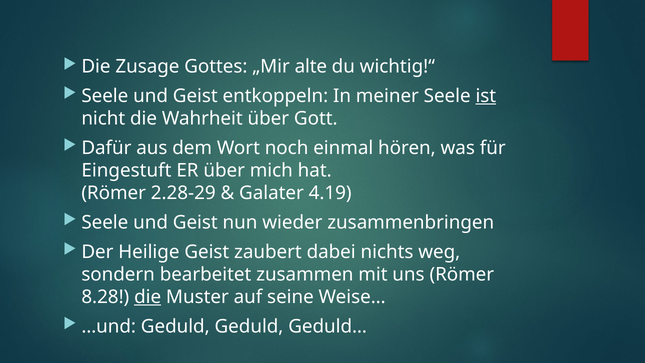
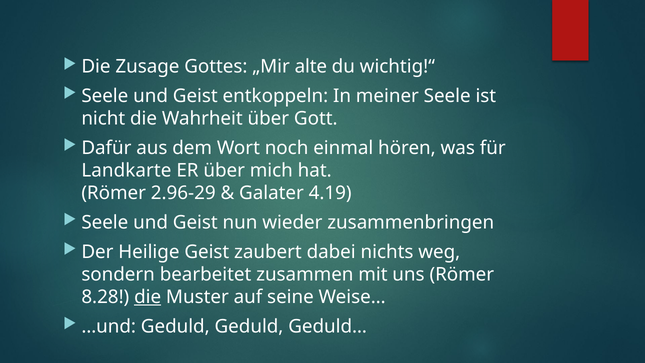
ist underline: present -> none
Eingestuft: Eingestuft -> Landkarte
2.28-29: 2.28-29 -> 2.96-29
